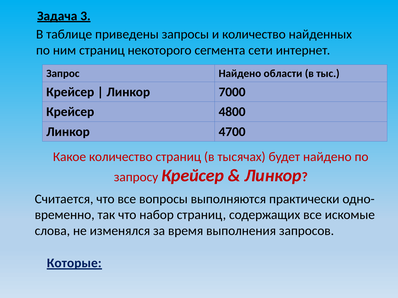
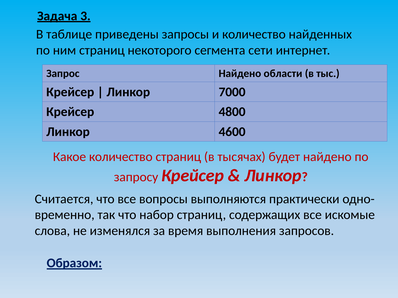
4700: 4700 -> 4600
Которые: Которые -> Образом
